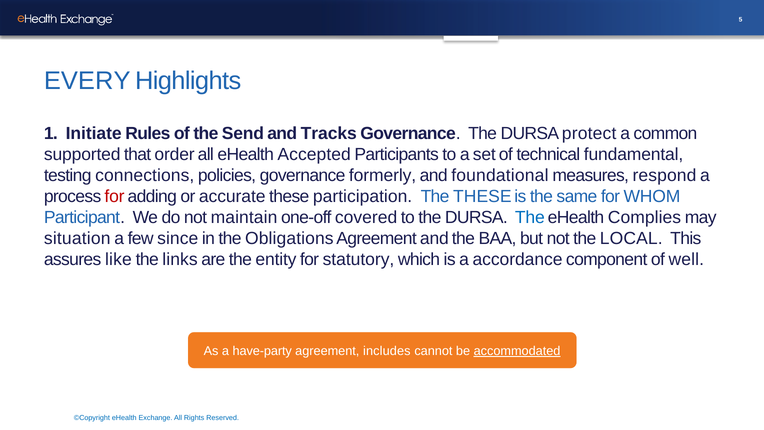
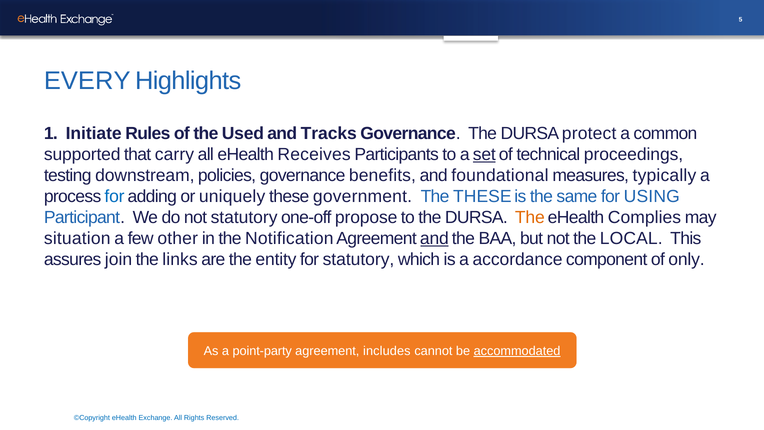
Send: Send -> Used
order: order -> carry
Accepted: Accepted -> Receives
set underline: none -> present
fundamental: fundamental -> proceedings
connections: connections -> downstream
formerly: formerly -> benefits
respond: respond -> typically
for at (115, 196) colour: red -> blue
accurate: accurate -> uniquely
participation: participation -> government
WHOM: WHOM -> USING
not maintain: maintain -> statutory
covered: covered -> propose
The at (530, 217) colour: blue -> orange
since: since -> other
Obligations: Obligations -> Notification
and at (434, 238) underline: none -> present
like: like -> join
well: well -> only
have-party: have-party -> point-party
